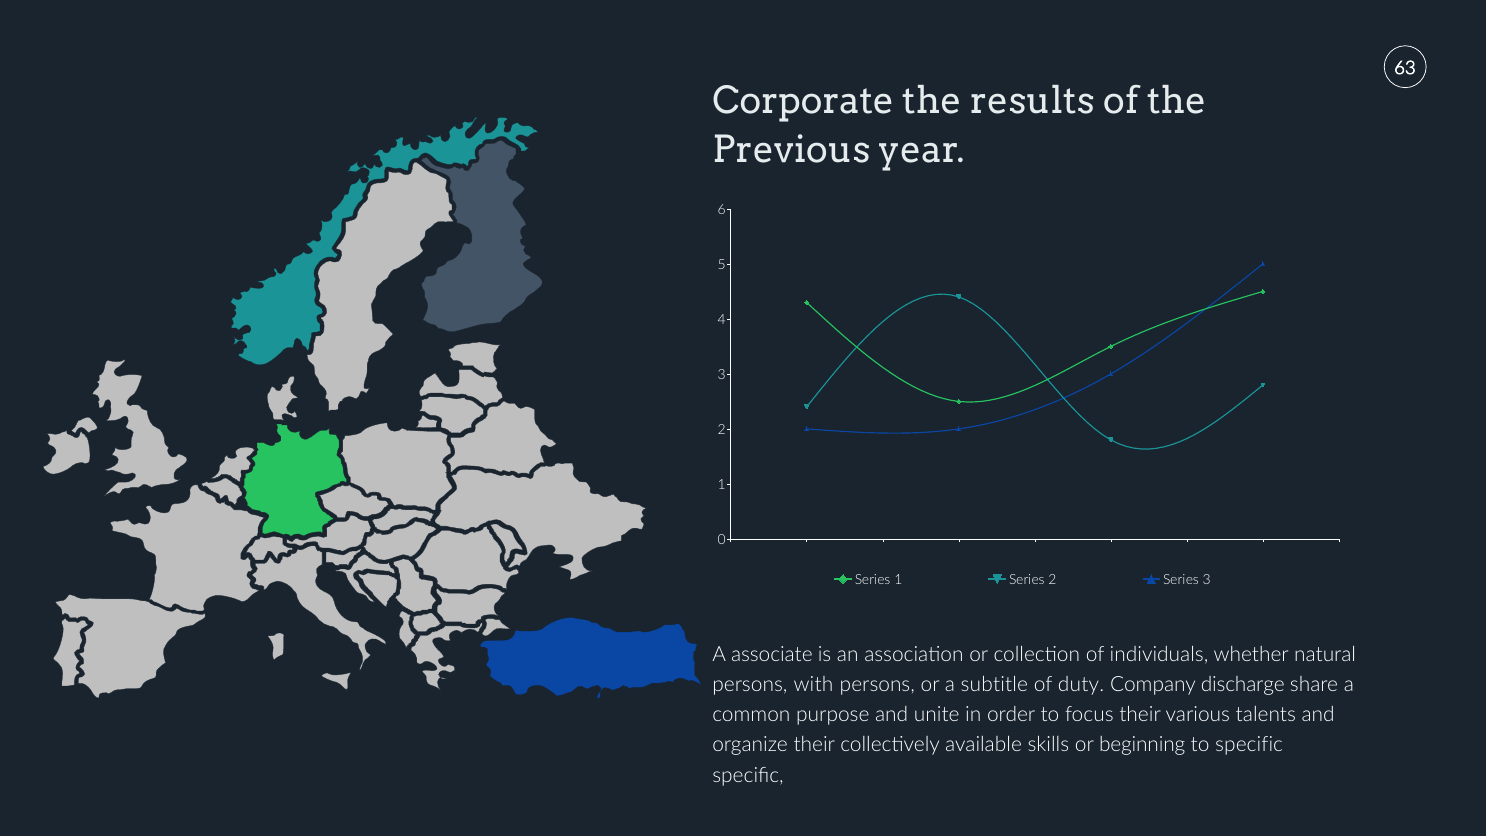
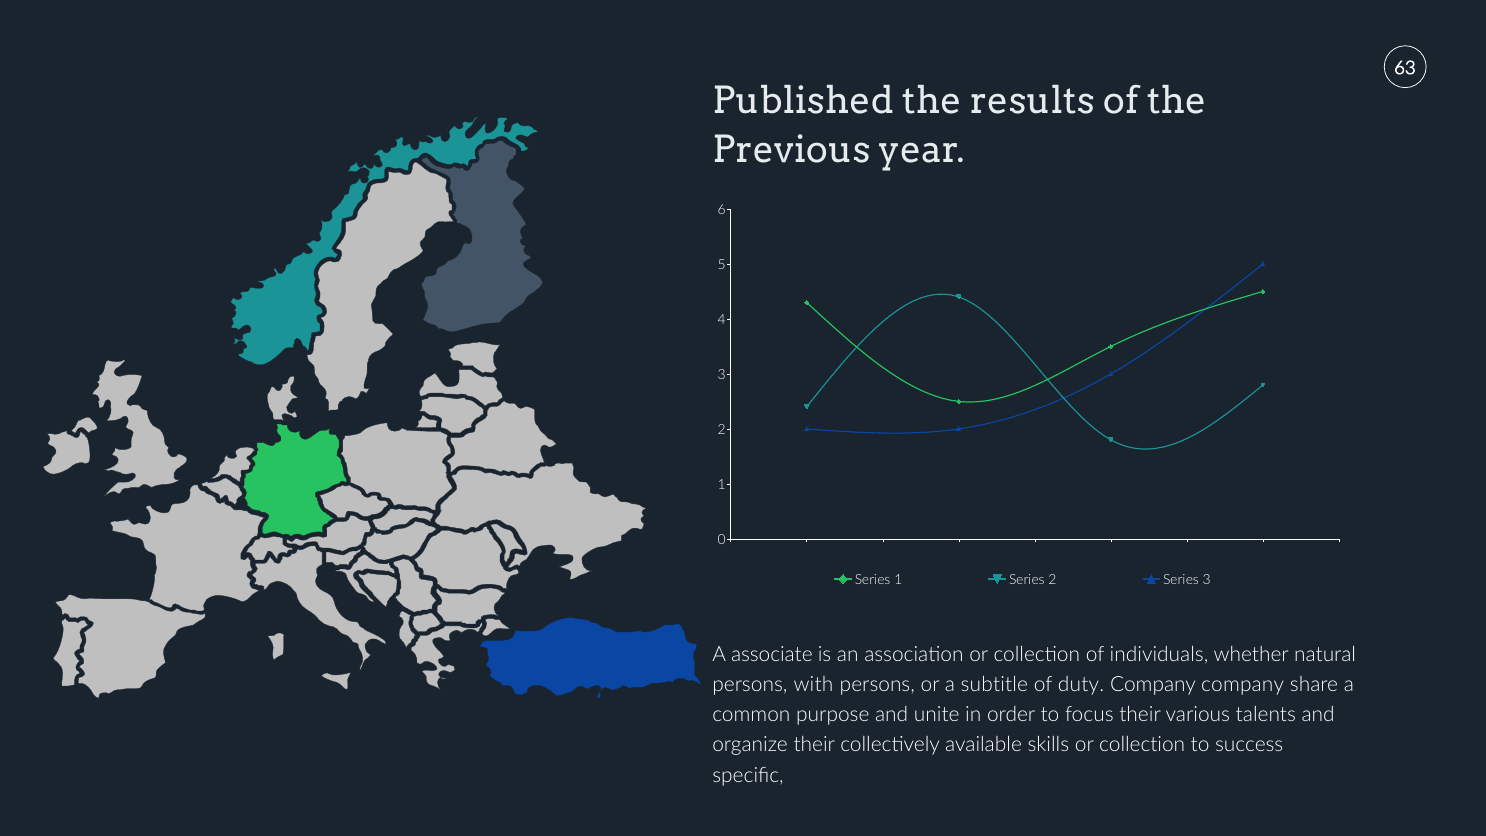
Corporate: Corporate -> Published
Company discharge: discharge -> company
skills or beginning: beginning -> collection
to specific: specific -> success
